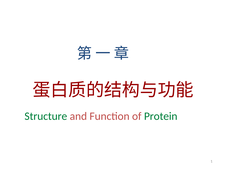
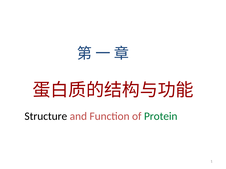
Structure colour: green -> black
